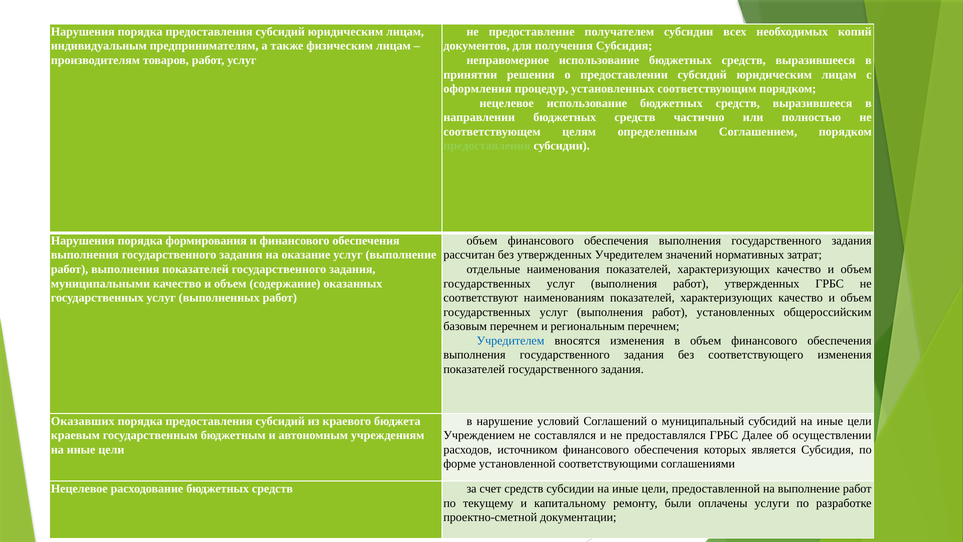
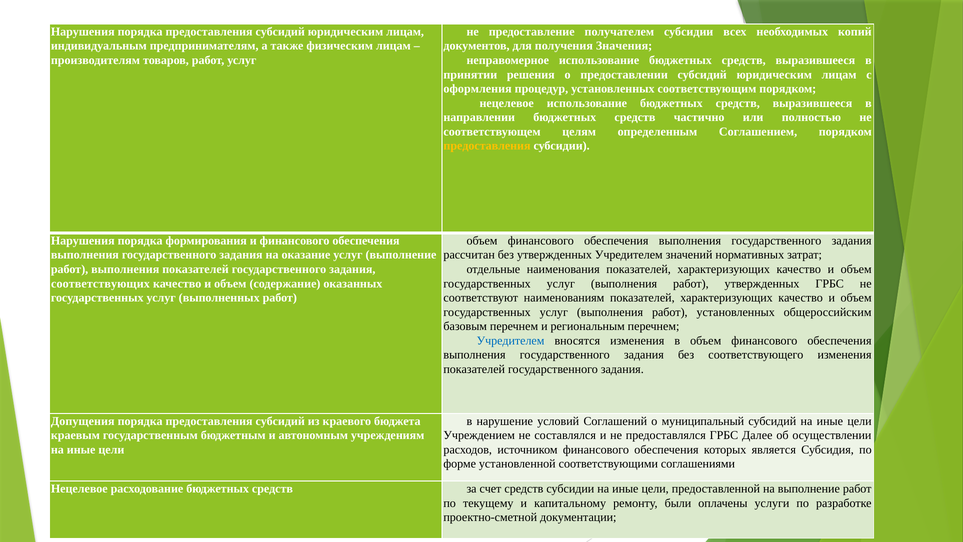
получения Субсидия: Субсидия -> Значения
предоставления at (487, 146) colour: light green -> yellow
муниципальными: муниципальными -> соответствующих
Оказавших: Оказавших -> Допущения
